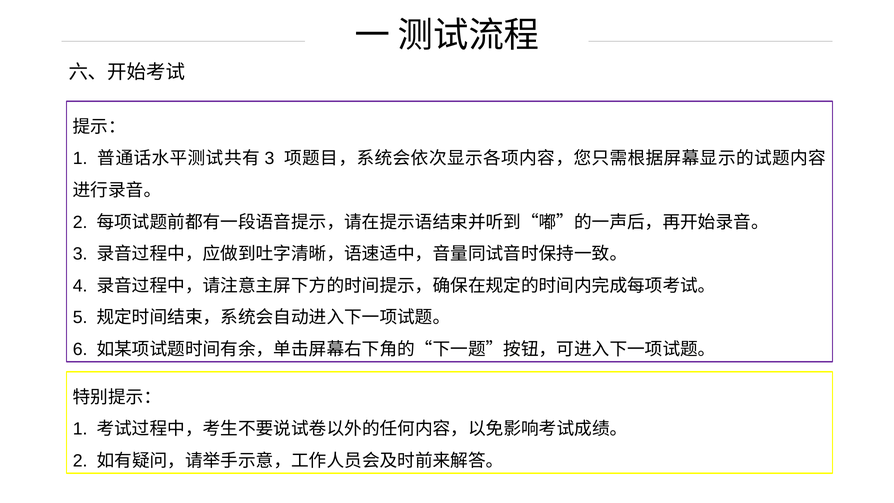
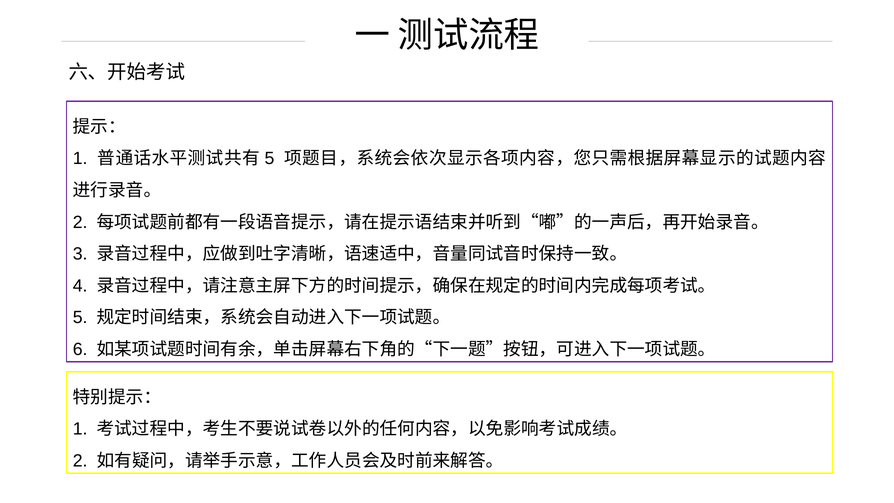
3 at (269, 159): 3 -> 5
